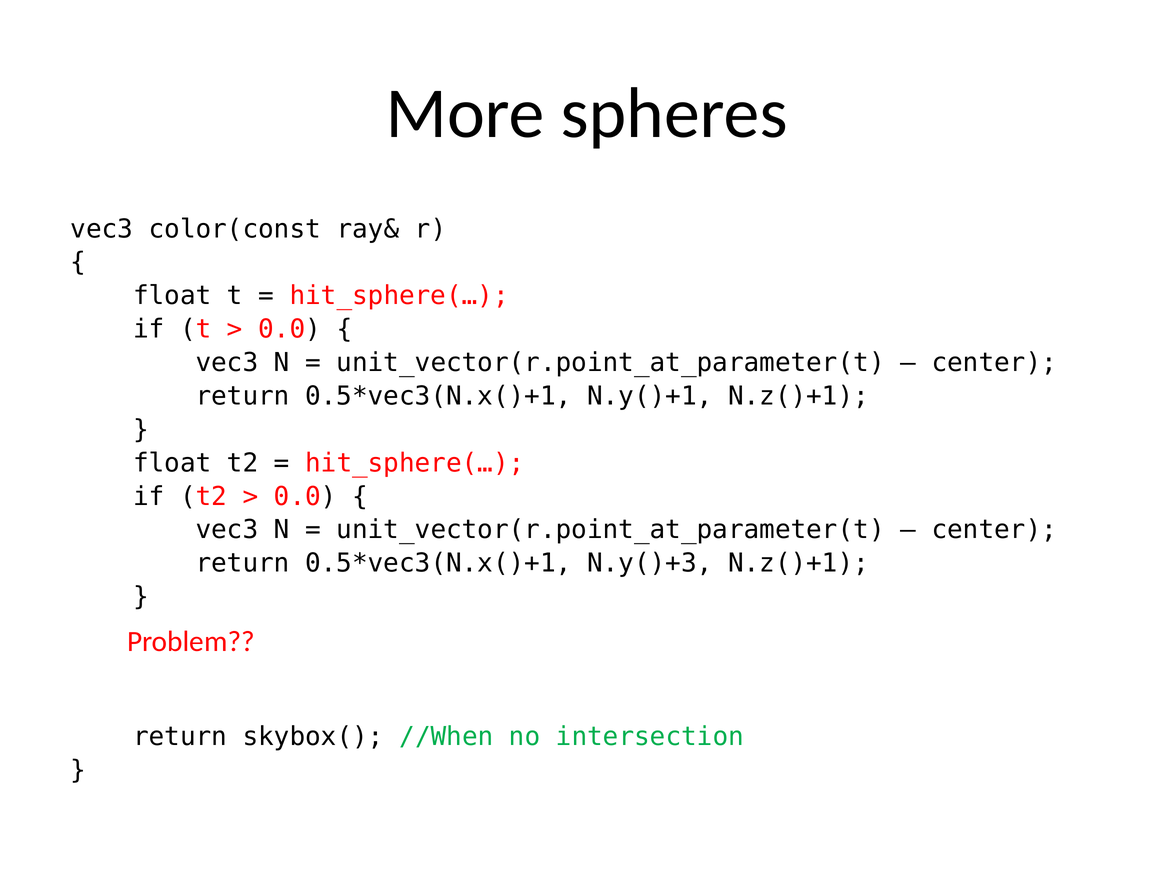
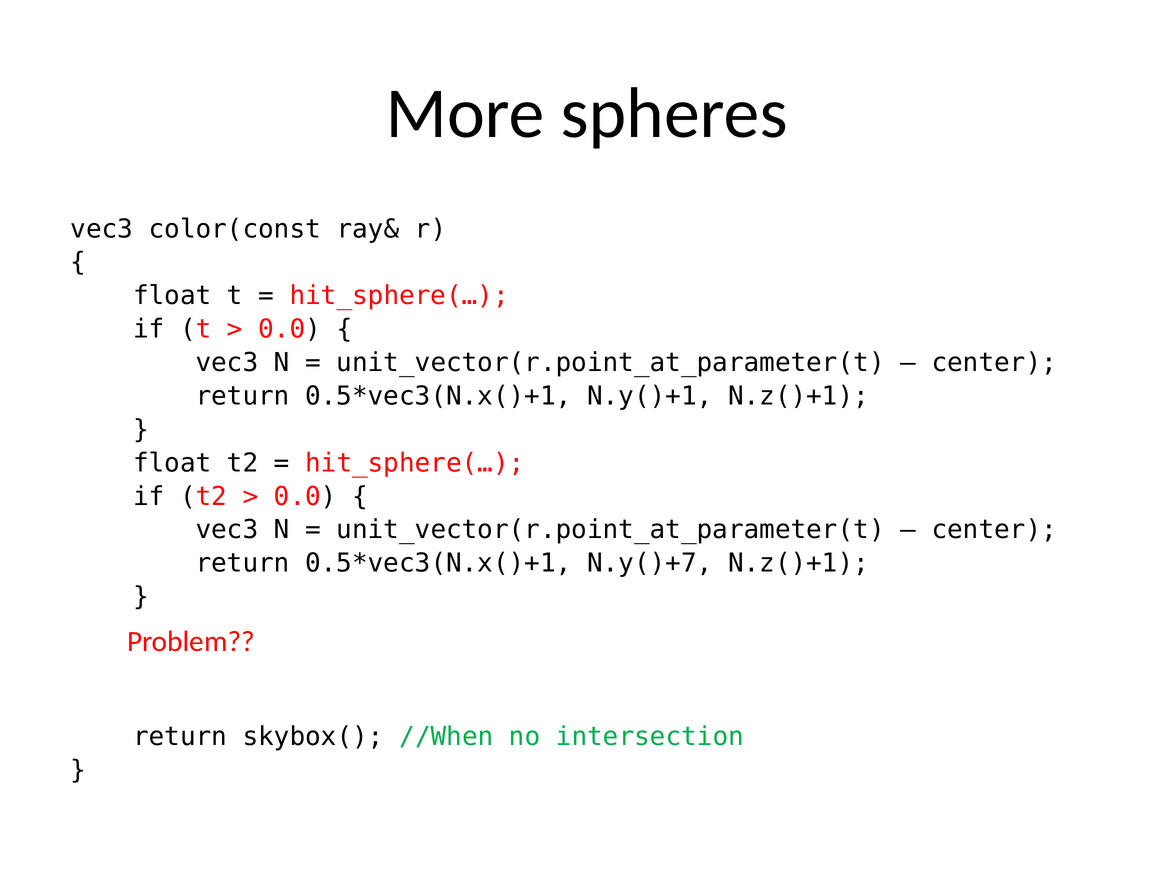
N.y()+3: N.y()+3 -> N.y()+7
